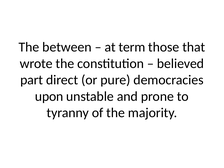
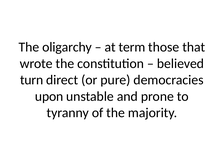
between: between -> oligarchy
part: part -> turn
